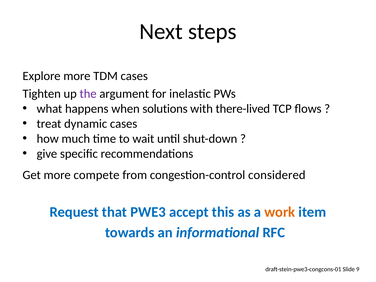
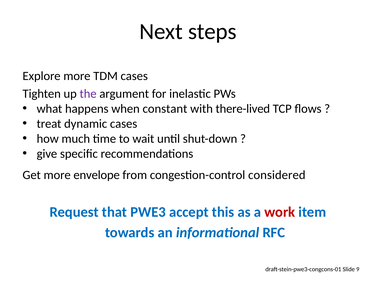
solutions: solutions -> constant
compete: compete -> envelope
work colour: orange -> red
